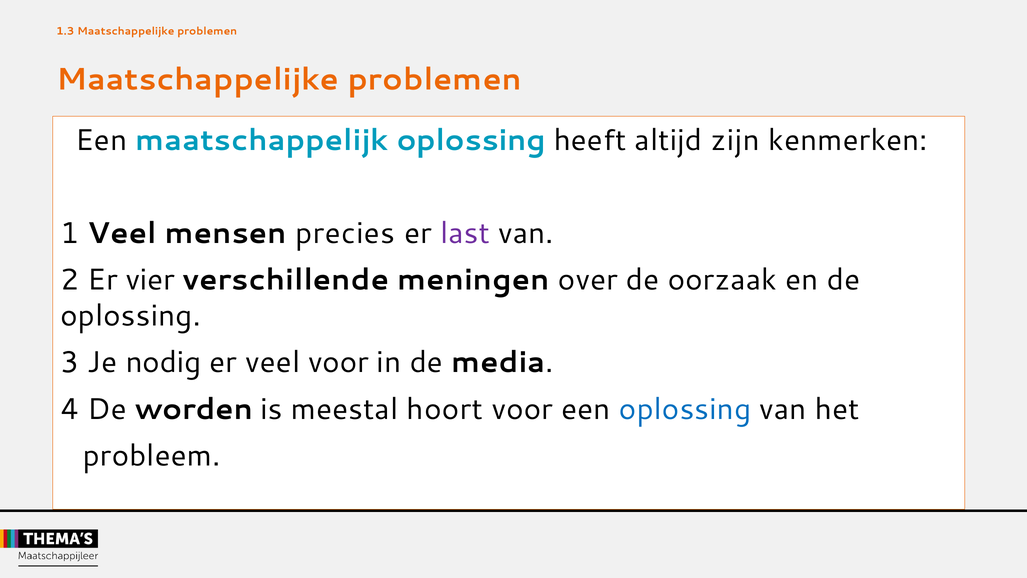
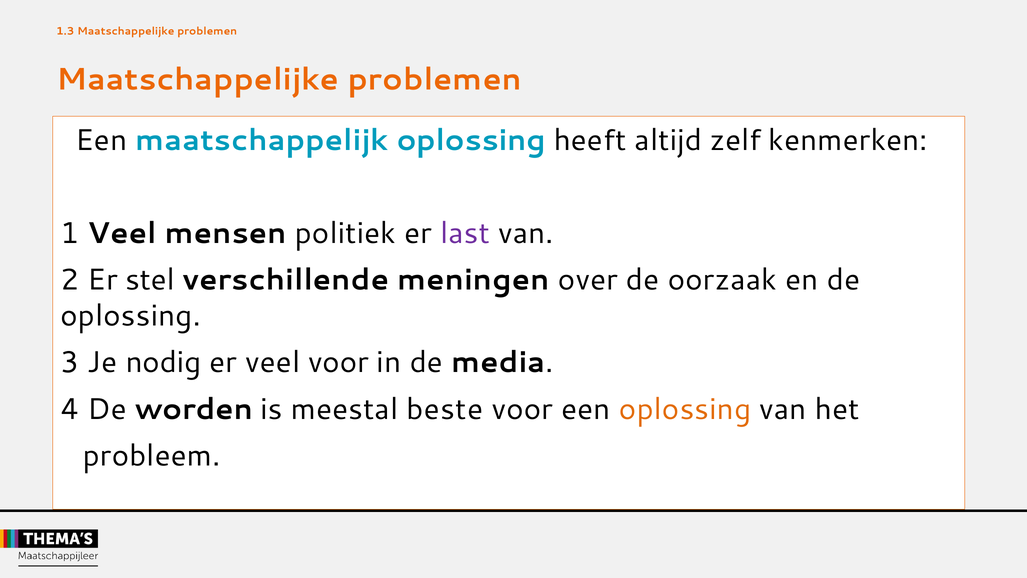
zijn: zijn -> zelf
precies: precies -> politiek
vier: vier -> stel
hoort: hoort -> beste
oplossing at (685, 409) colour: blue -> orange
